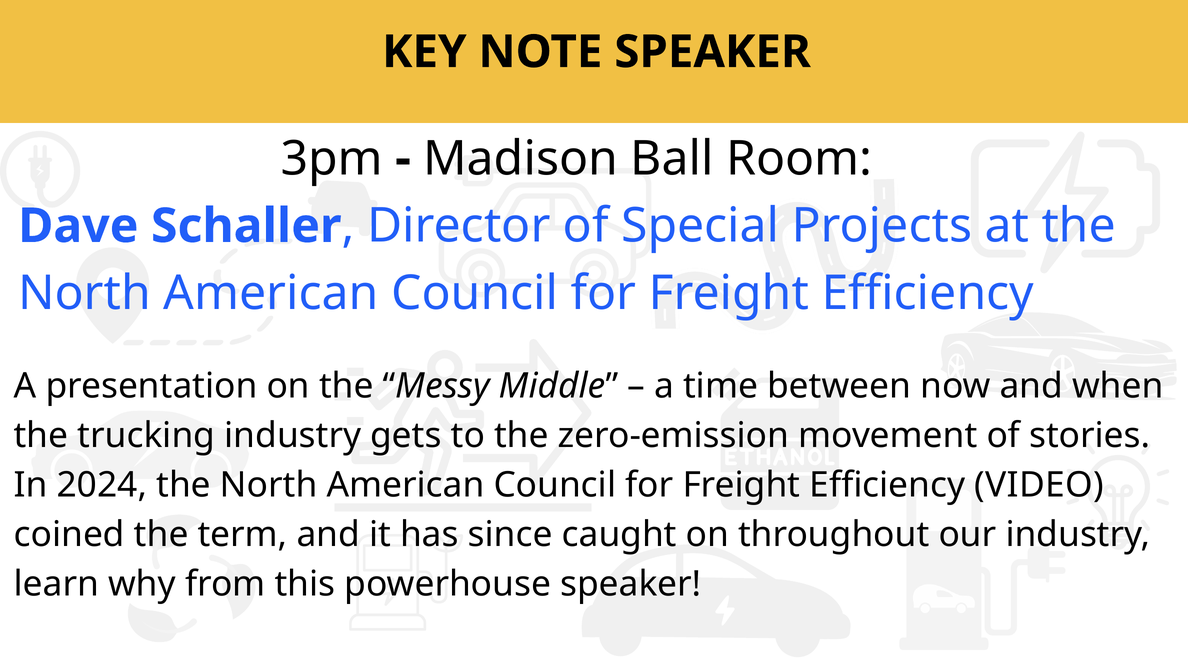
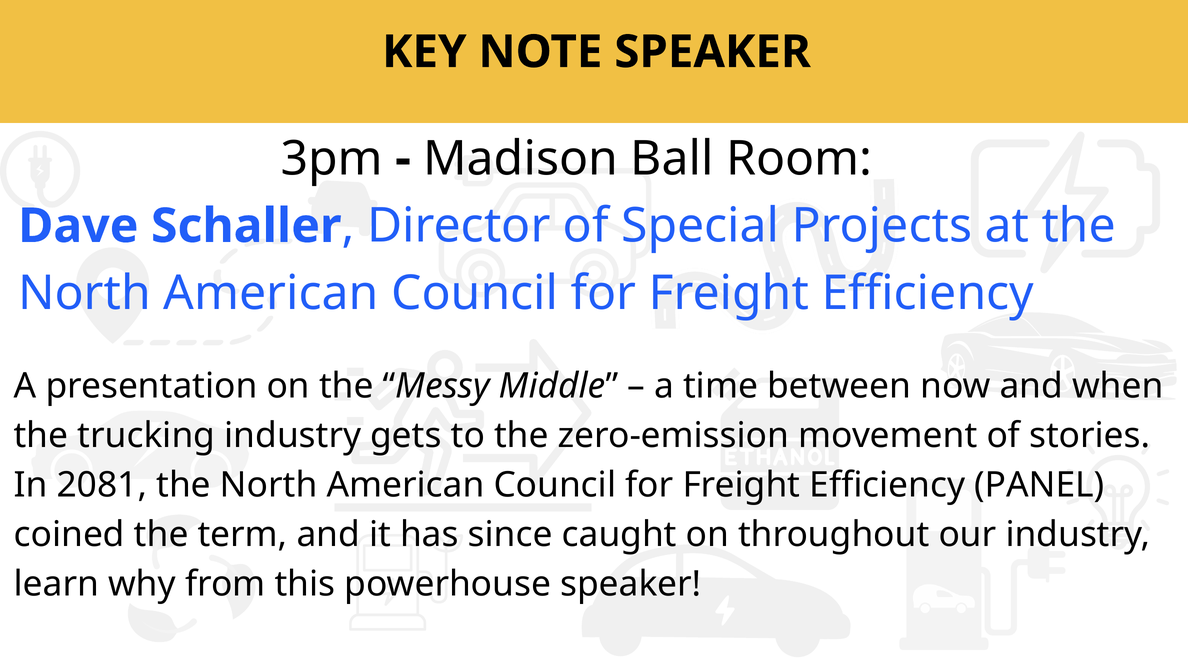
2024: 2024 -> 2081
VIDEO: VIDEO -> PANEL
